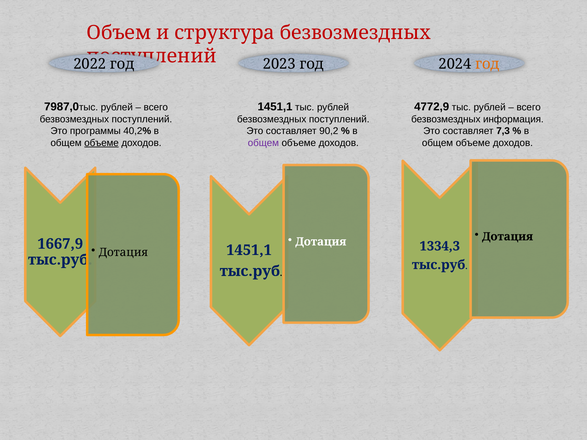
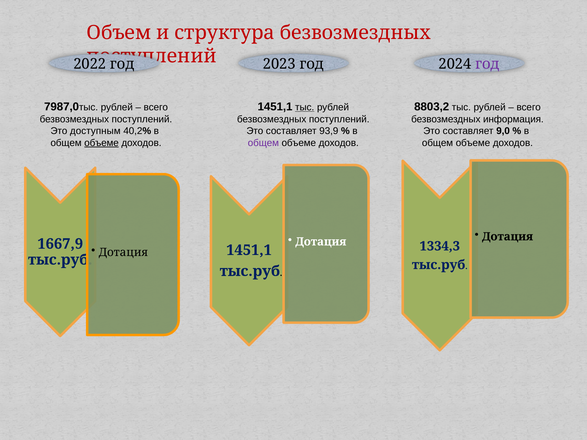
год at (487, 64) colour: orange -> purple
тыс at (305, 107) underline: none -> present
4772,9: 4772,9 -> 8803,2
программы: программы -> доступным
90,2: 90,2 -> 93,9
7,3: 7,3 -> 9,0
